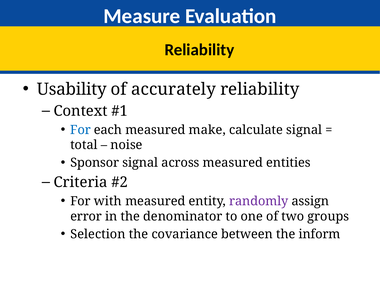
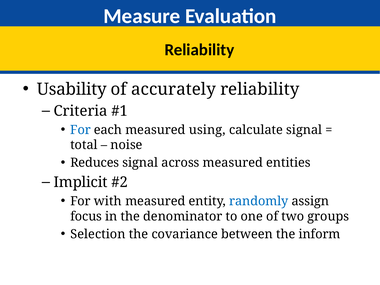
Context: Context -> Criteria
make: make -> using
Sponsor: Sponsor -> Reduces
Criteria: Criteria -> Implicit
randomly colour: purple -> blue
error: error -> focus
